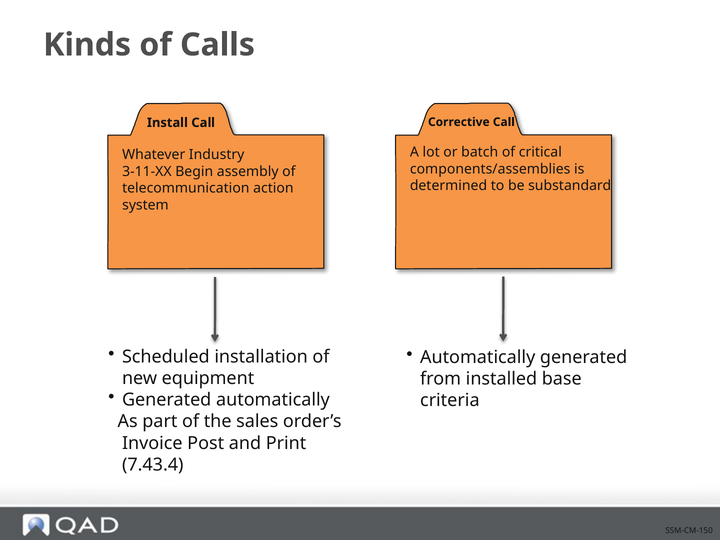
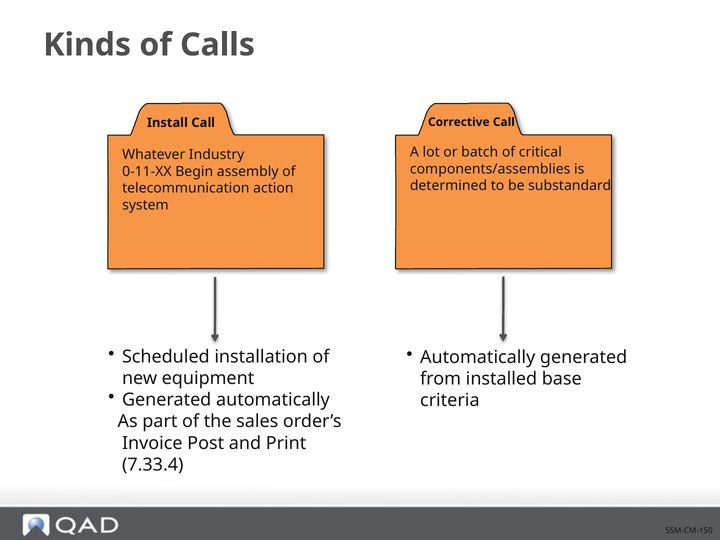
3-11-XX: 3-11-XX -> 0-11-XX
7.43.4: 7.43.4 -> 7.33.4
